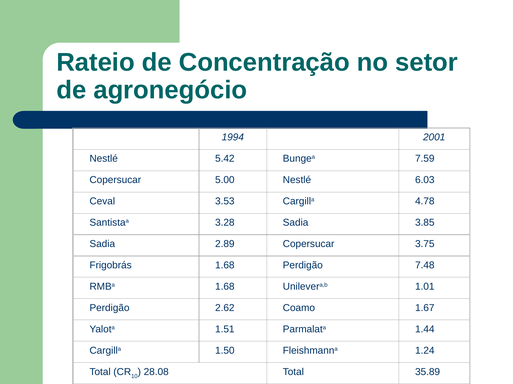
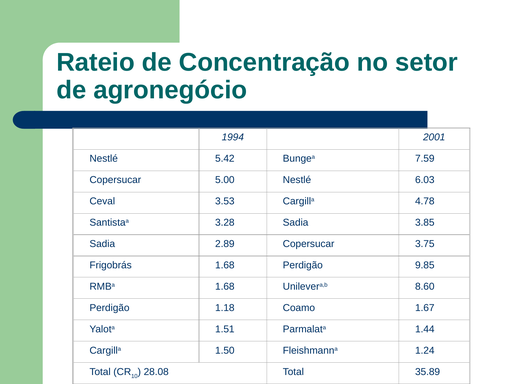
7.48: 7.48 -> 9.85
1.01: 1.01 -> 8.60
2.62: 2.62 -> 1.18
